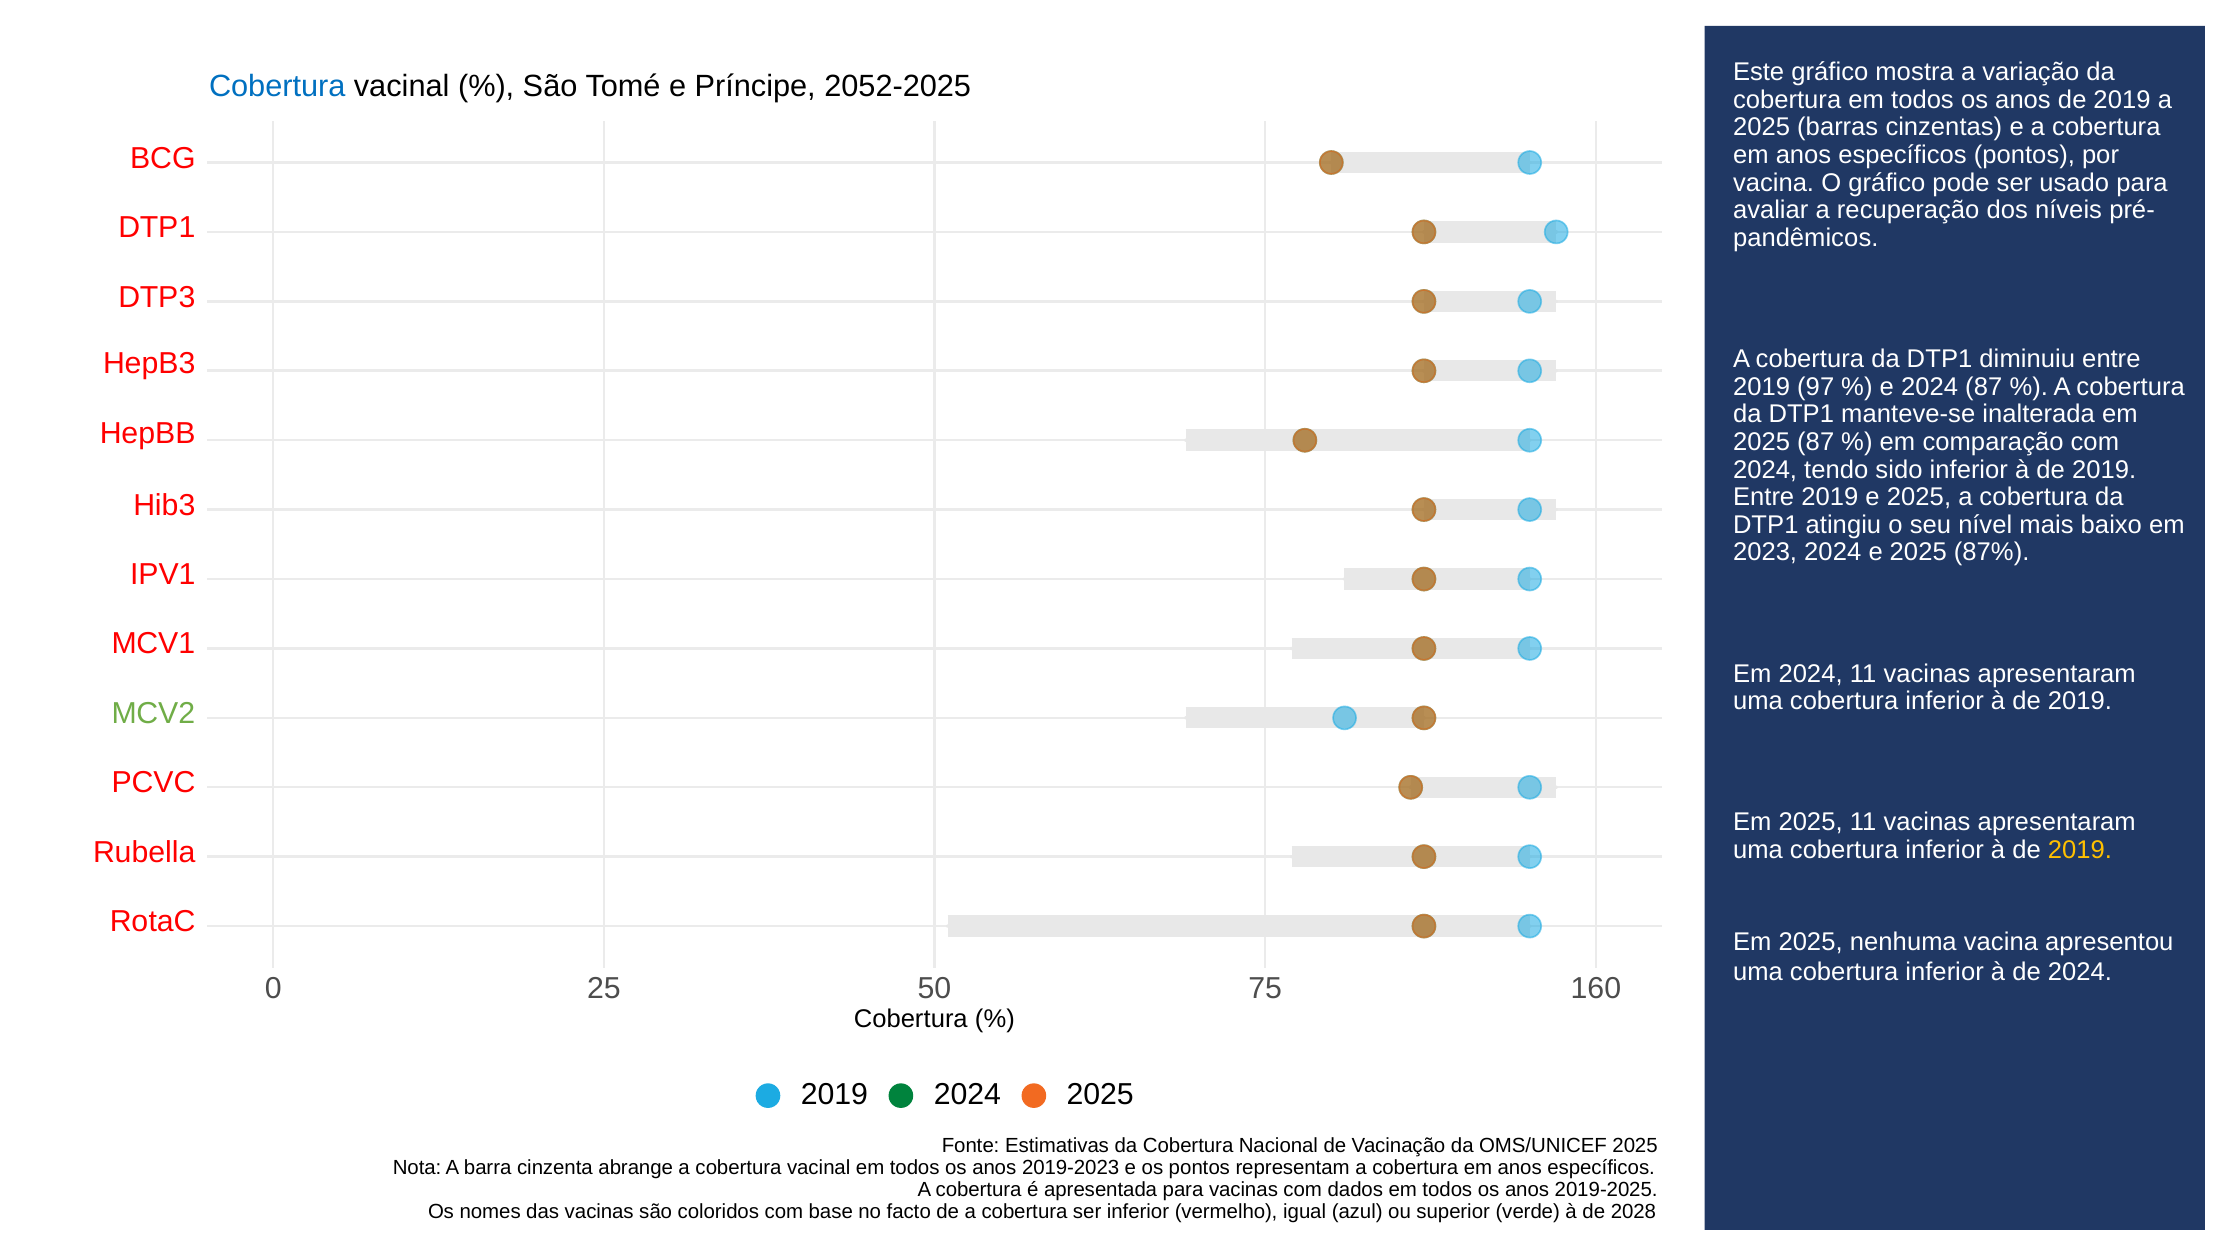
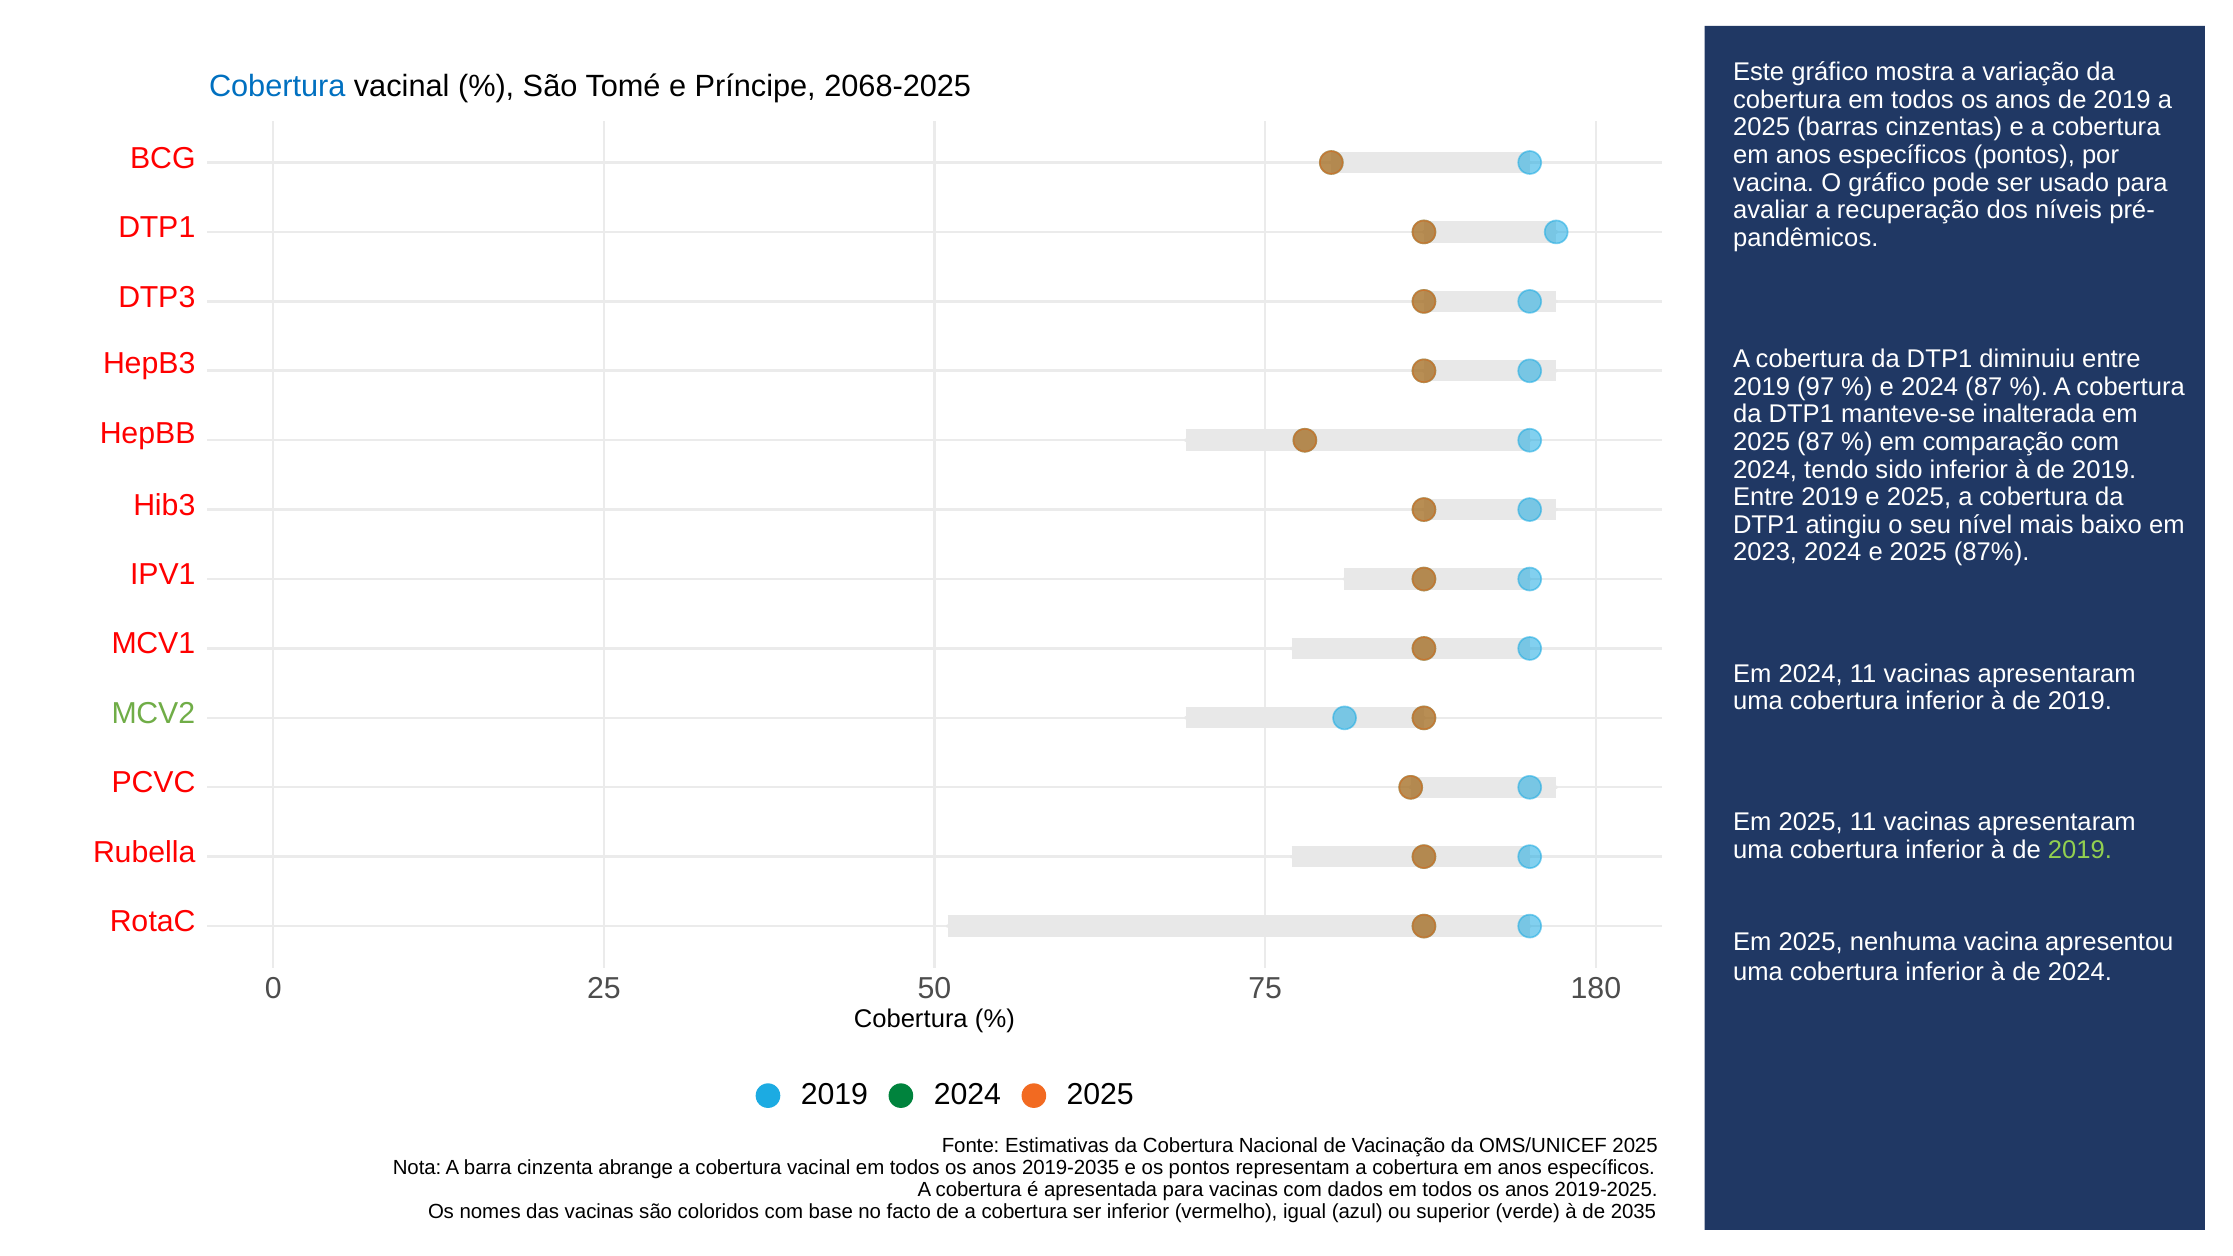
2052-2025: 2052-2025 -> 2068-2025
2019 at (2080, 850) colour: yellow -> light green
160: 160 -> 180
2019-2023: 2019-2023 -> 2019-2035
2028: 2028 -> 2035
